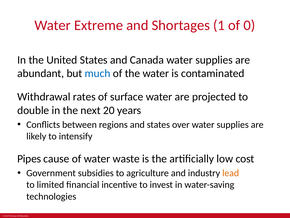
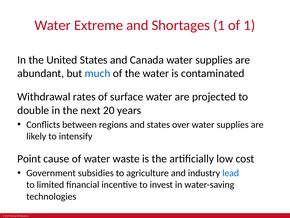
of 0: 0 -> 1
Pipes: Pipes -> Point
lead colour: orange -> blue
